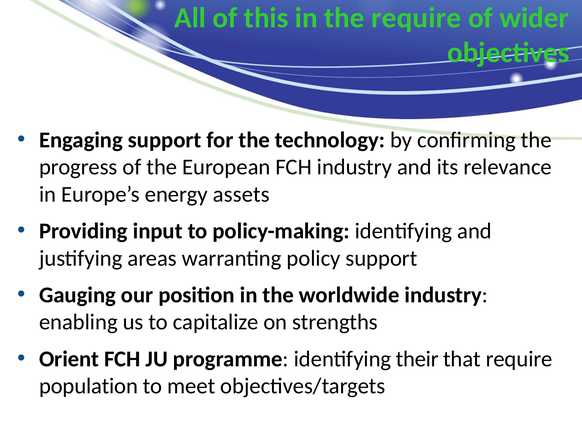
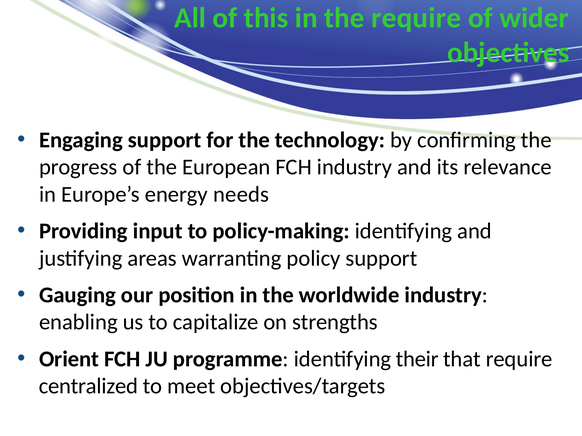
assets: assets -> needs
population: population -> centralized
